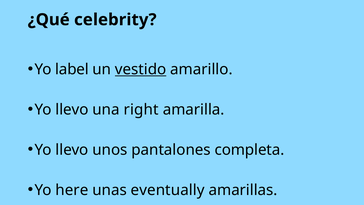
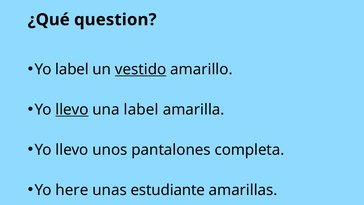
celebrity: celebrity -> question
llevo at (72, 109) underline: none -> present
una right: right -> label
eventually: eventually -> estudiante
